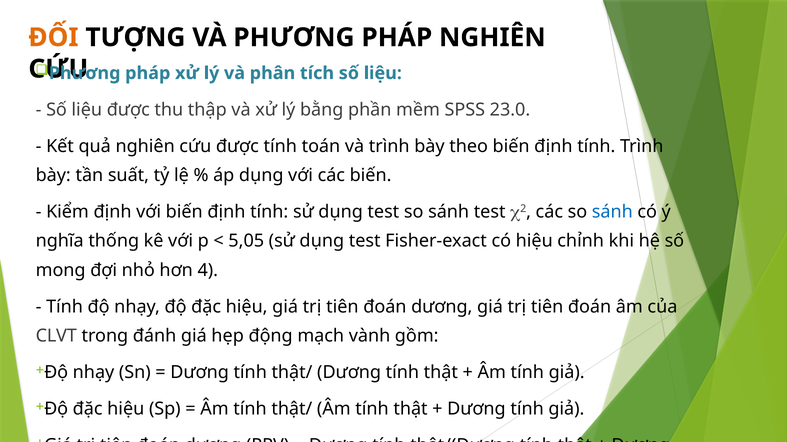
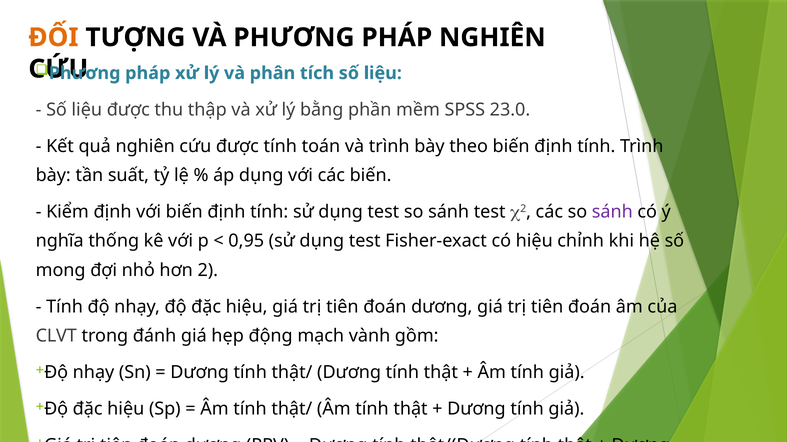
sánh at (612, 212) colour: blue -> purple
5,05: 5,05 -> 0,95
4: 4 -> 2
